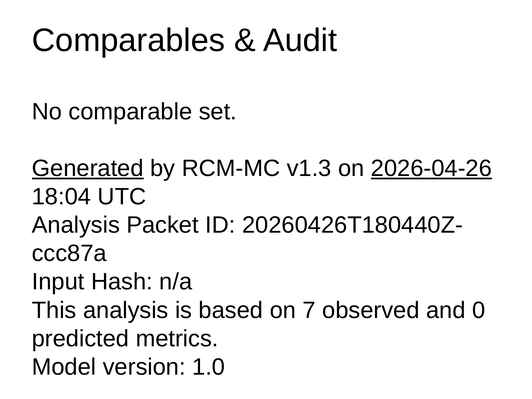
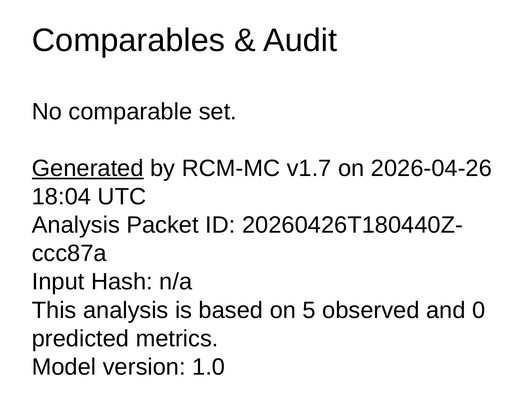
v1.3: v1.3 -> v1.7
2026-04-26 underline: present -> none
7: 7 -> 5
